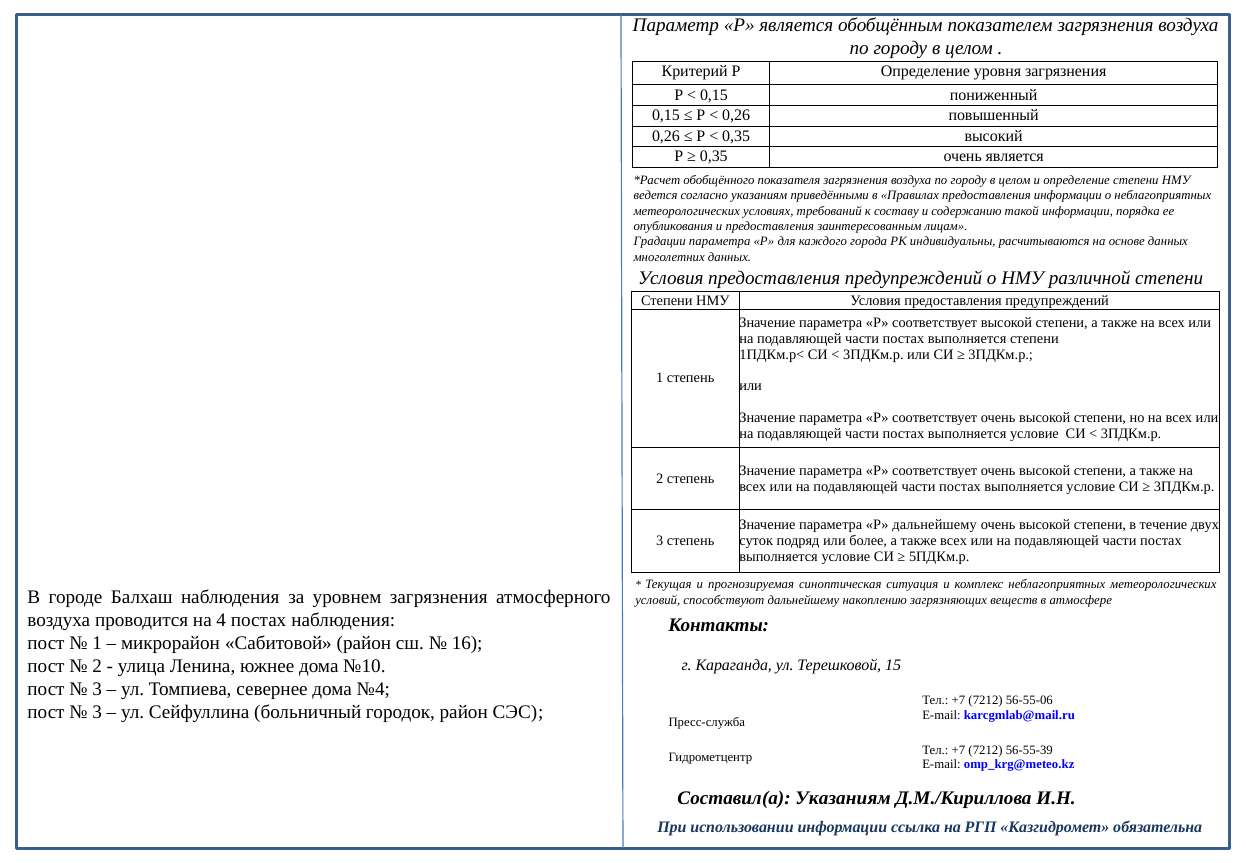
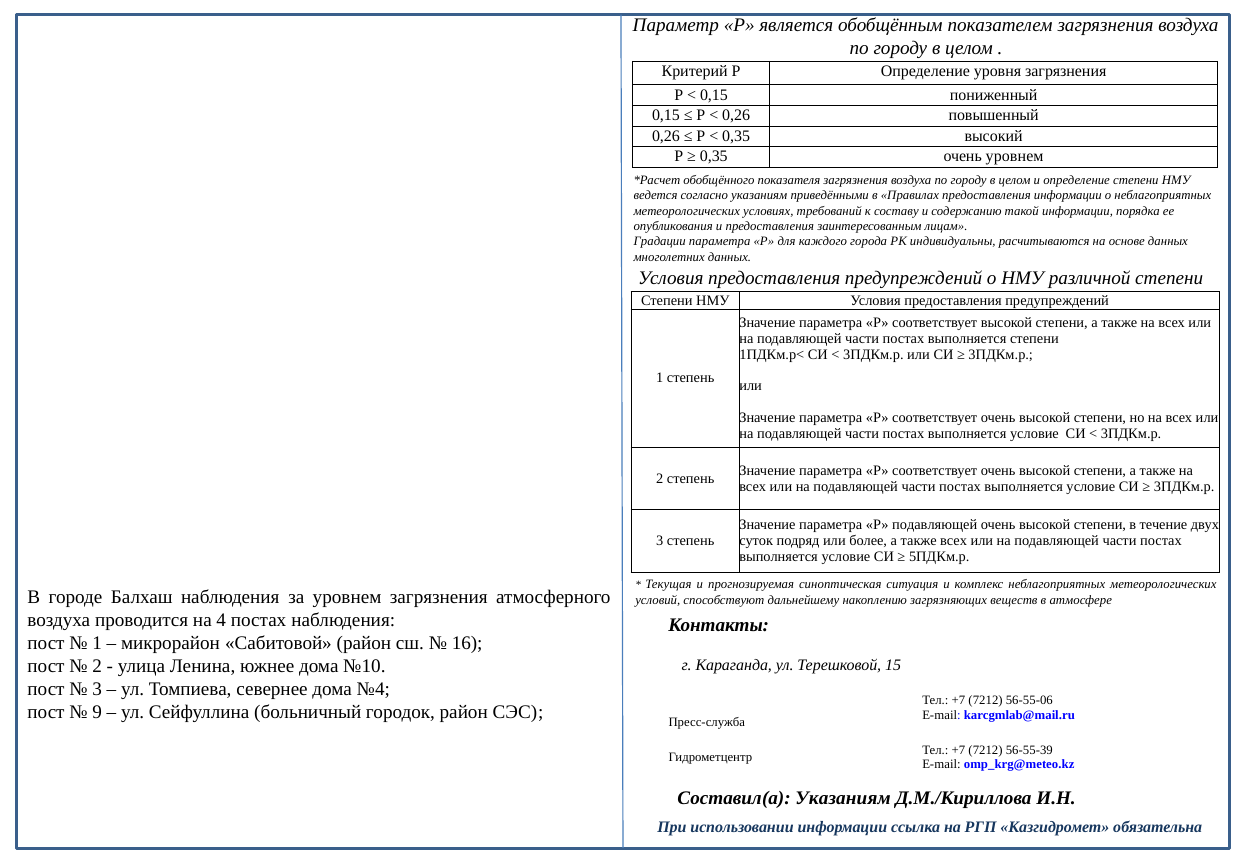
очень является: является -> уровнем
Р дальнейшему: дальнейшему -> подавляющей
3 at (97, 711): 3 -> 9
